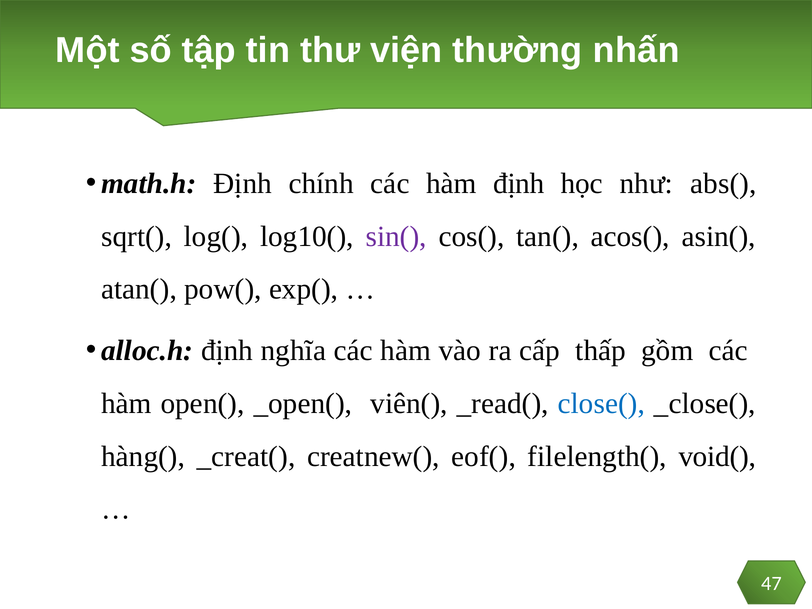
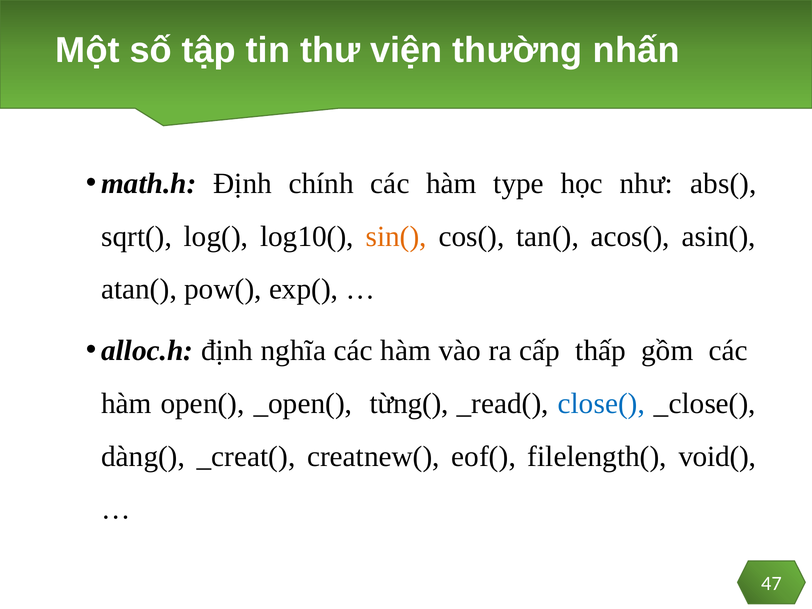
hàm định: định -> type
sin( colour: purple -> orange
viên(: viên( -> từng(
hàng(: hàng( -> dàng(
